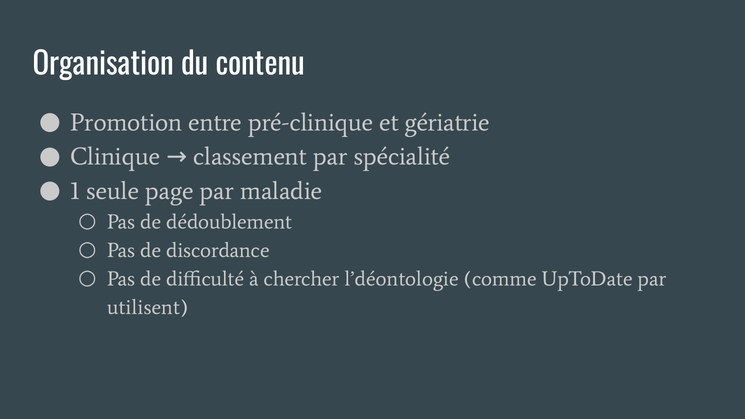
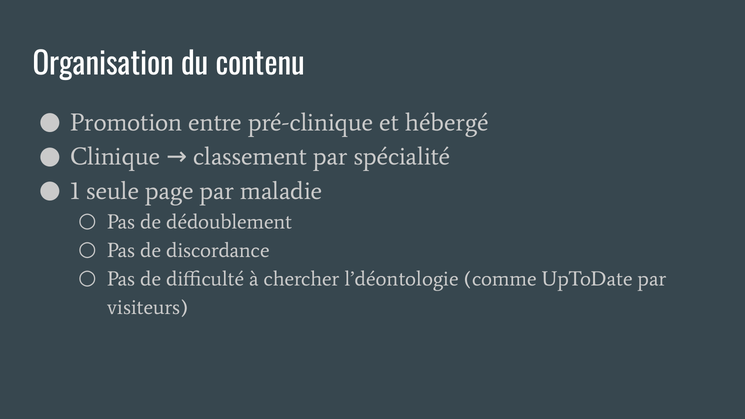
gériatrie: gériatrie -> hébergé
utilisent: utilisent -> visiteurs
